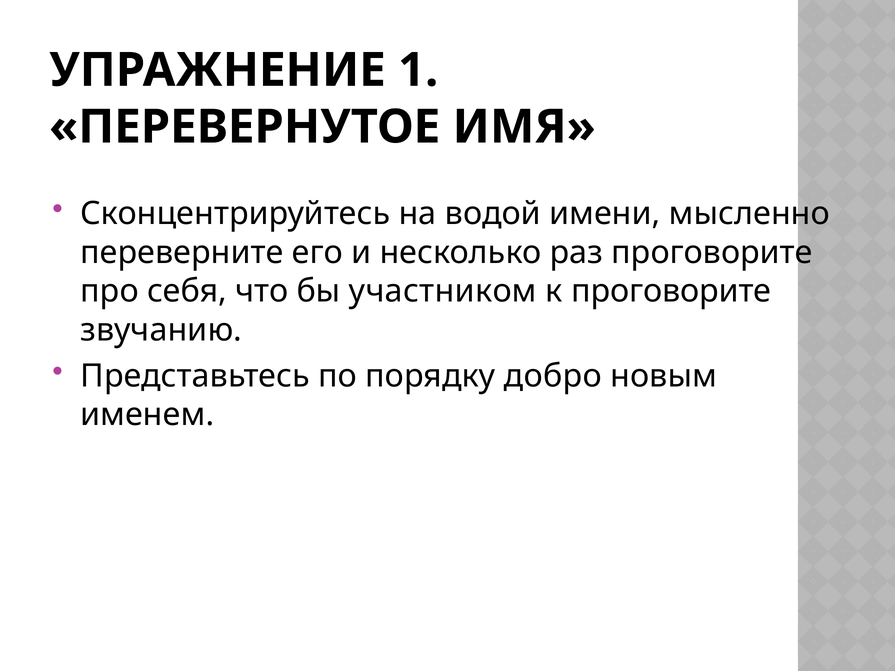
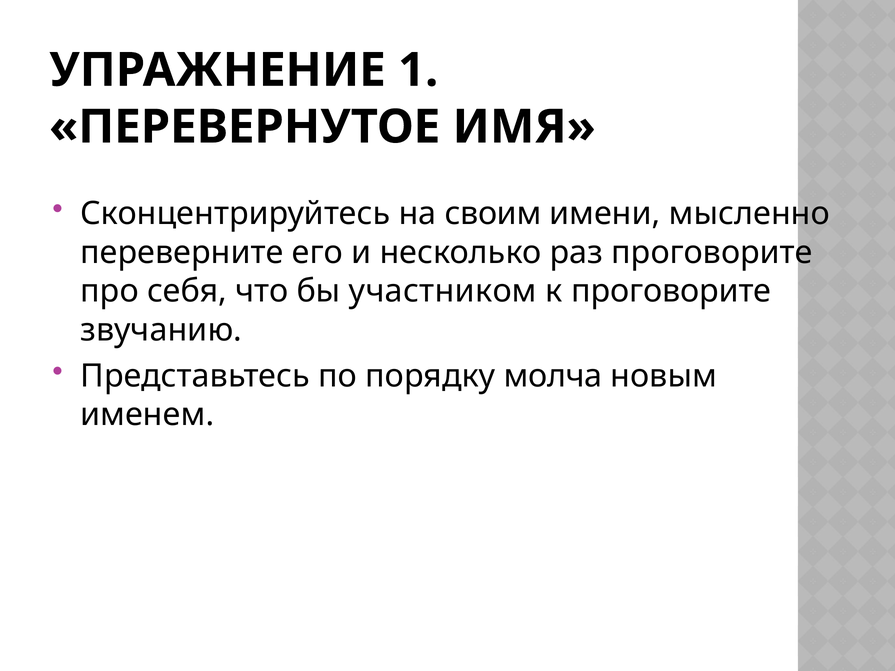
водой: водой -> своим
добро: добро -> молча
